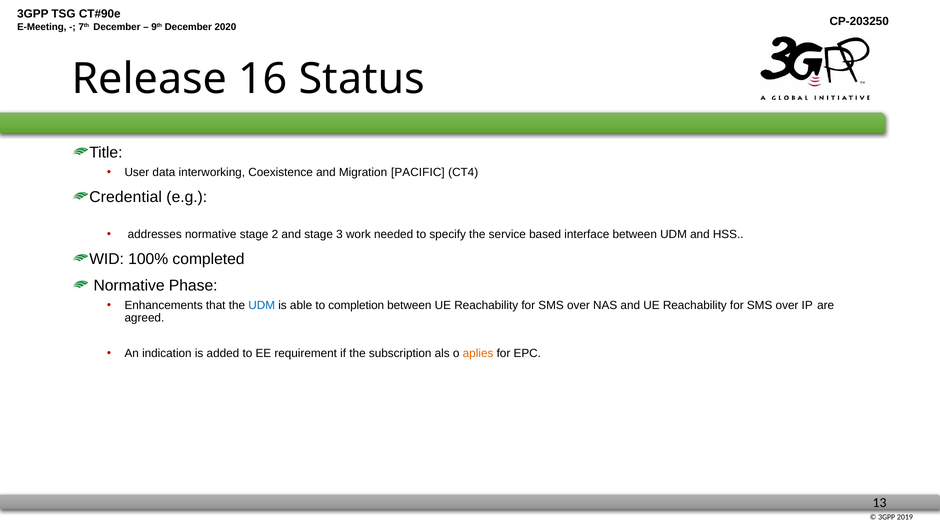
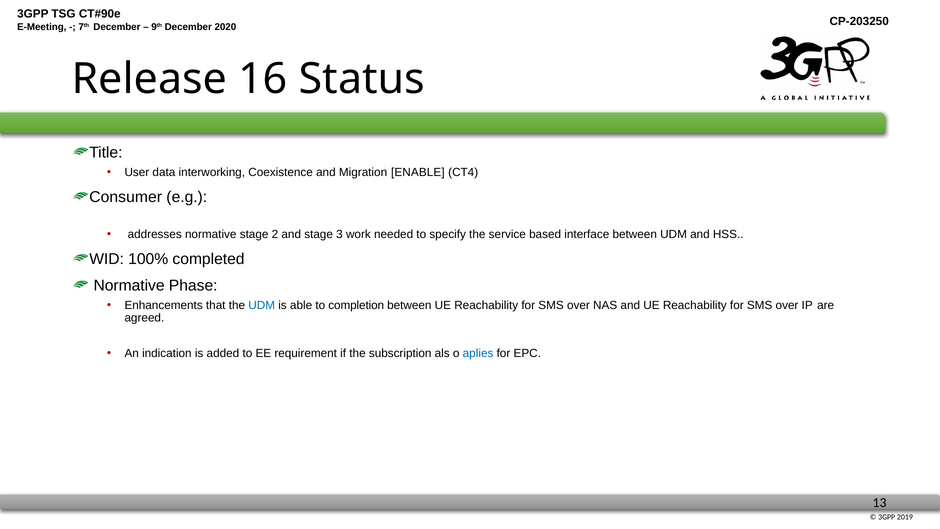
PACIFIC: PACIFIC -> ENABLE
Credential: Credential -> Consumer
aplies colour: orange -> blue
